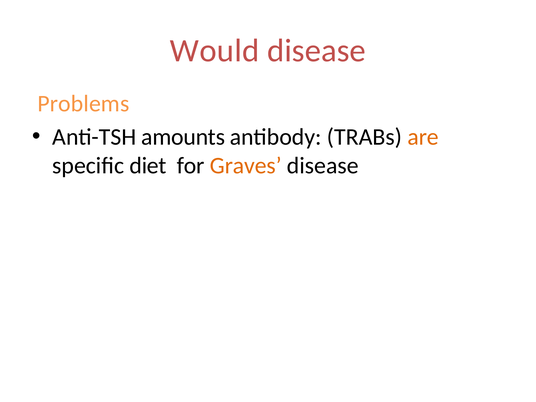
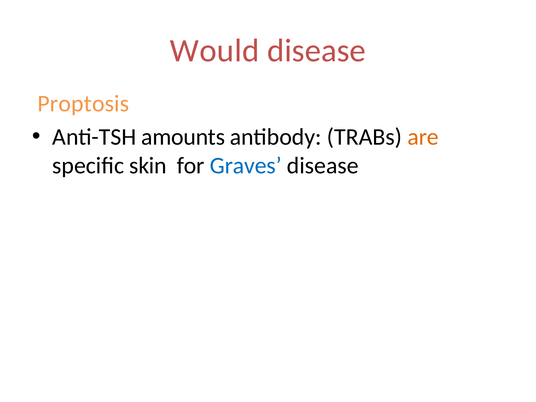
Problems: Problems -> Proptosis
diet: diet -> skin
Graves colour: orange -> blue
